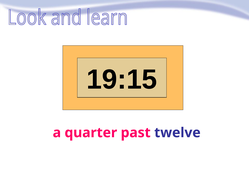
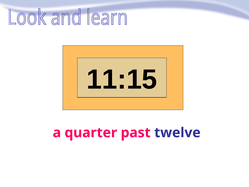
19:15: 19:15 -> 11:15
